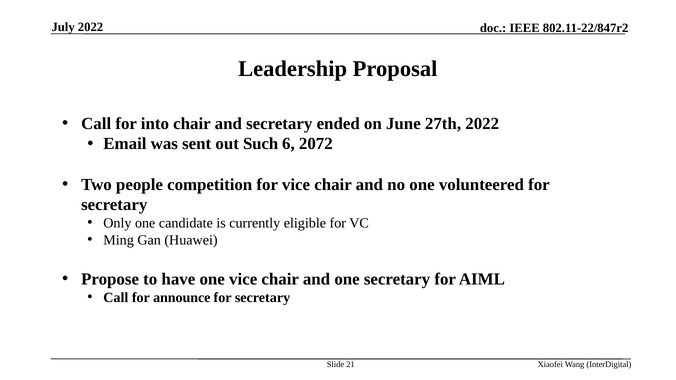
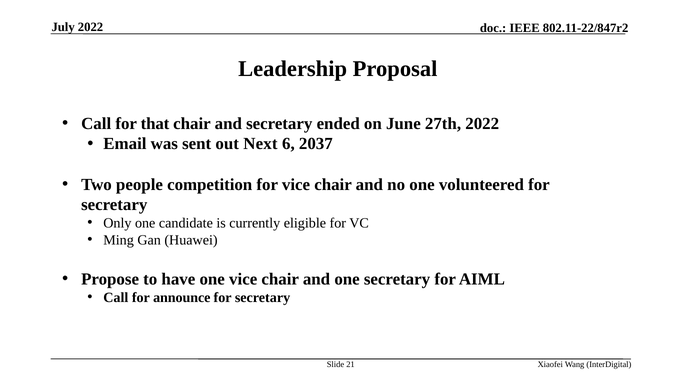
into: into -> that
Such: Such -> Next
2072: 2072 -> 2037
